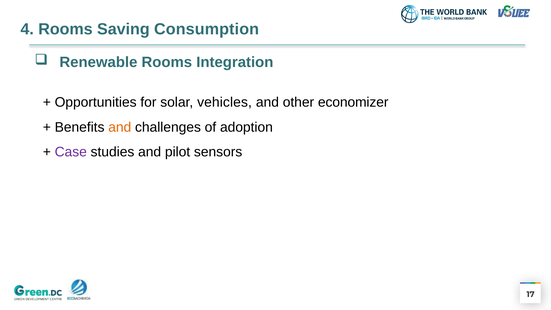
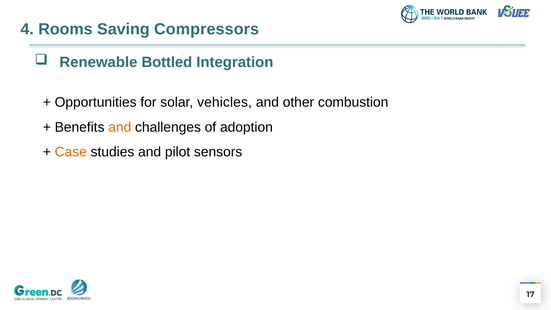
Consumption: Consumption -> Compressors
Renewable Rooms: Rooms -> Bottled
economizer: economizer -> combustion
Case colour: purple -> orange
